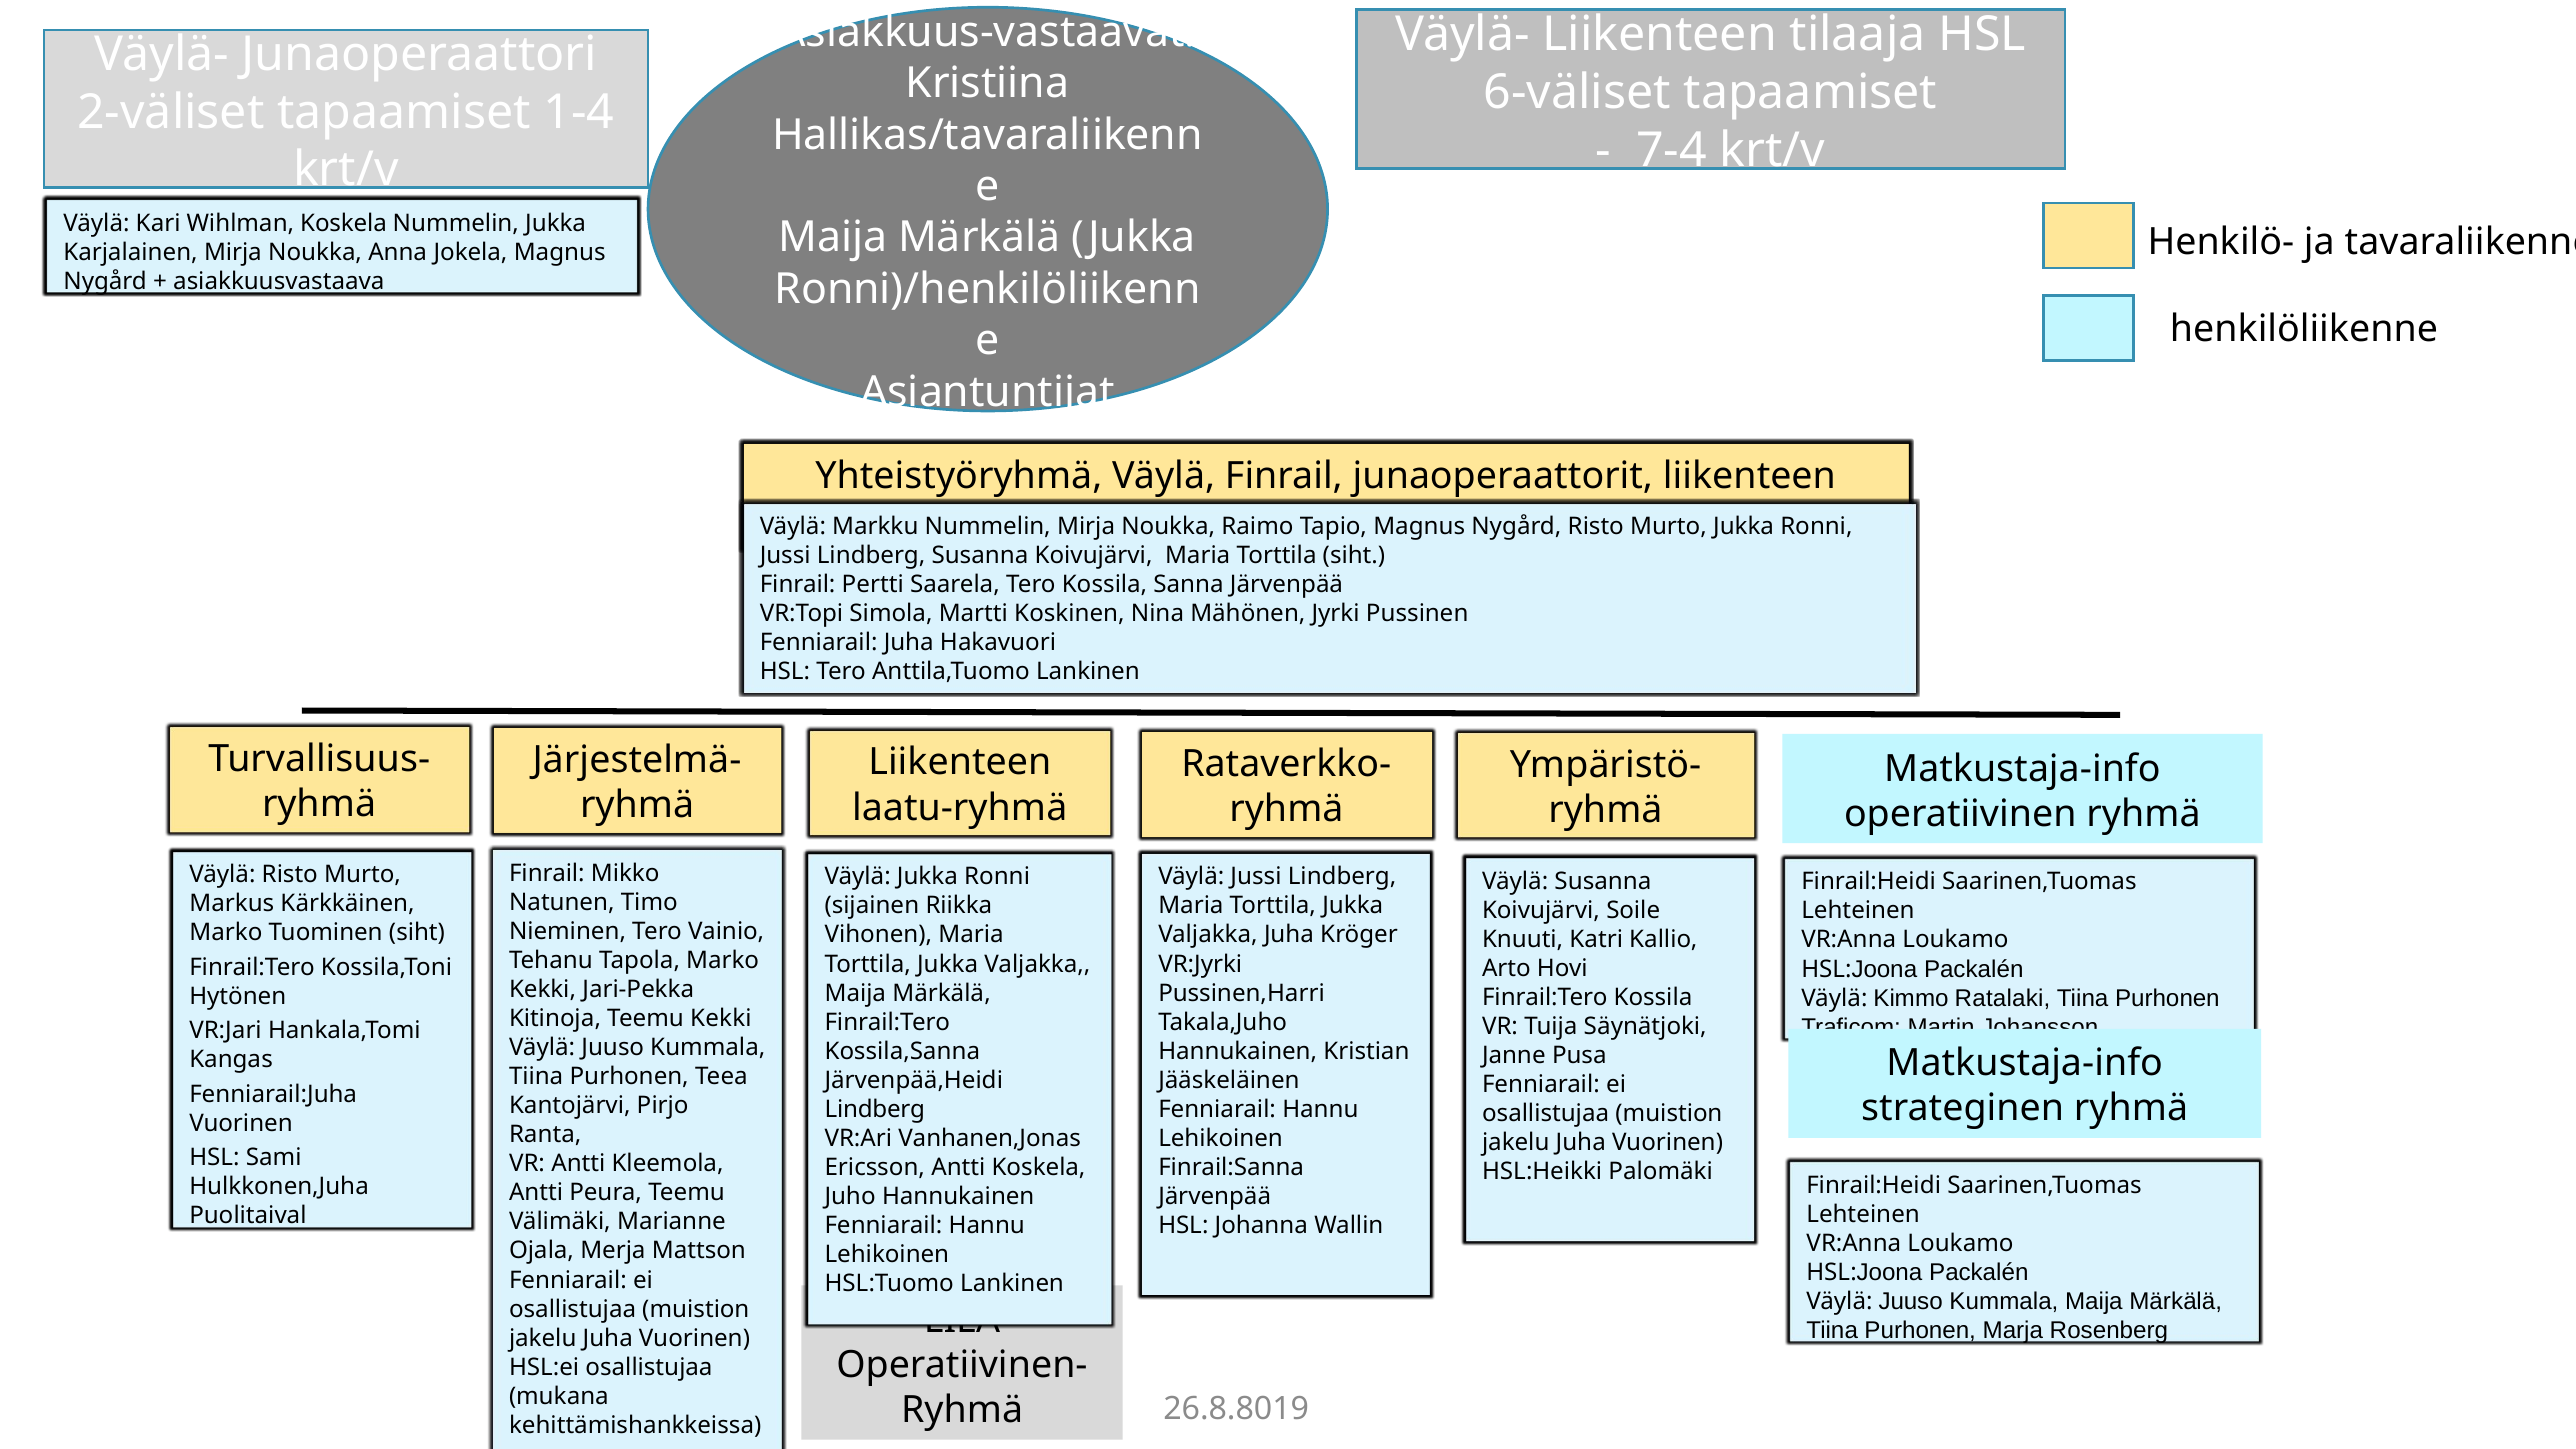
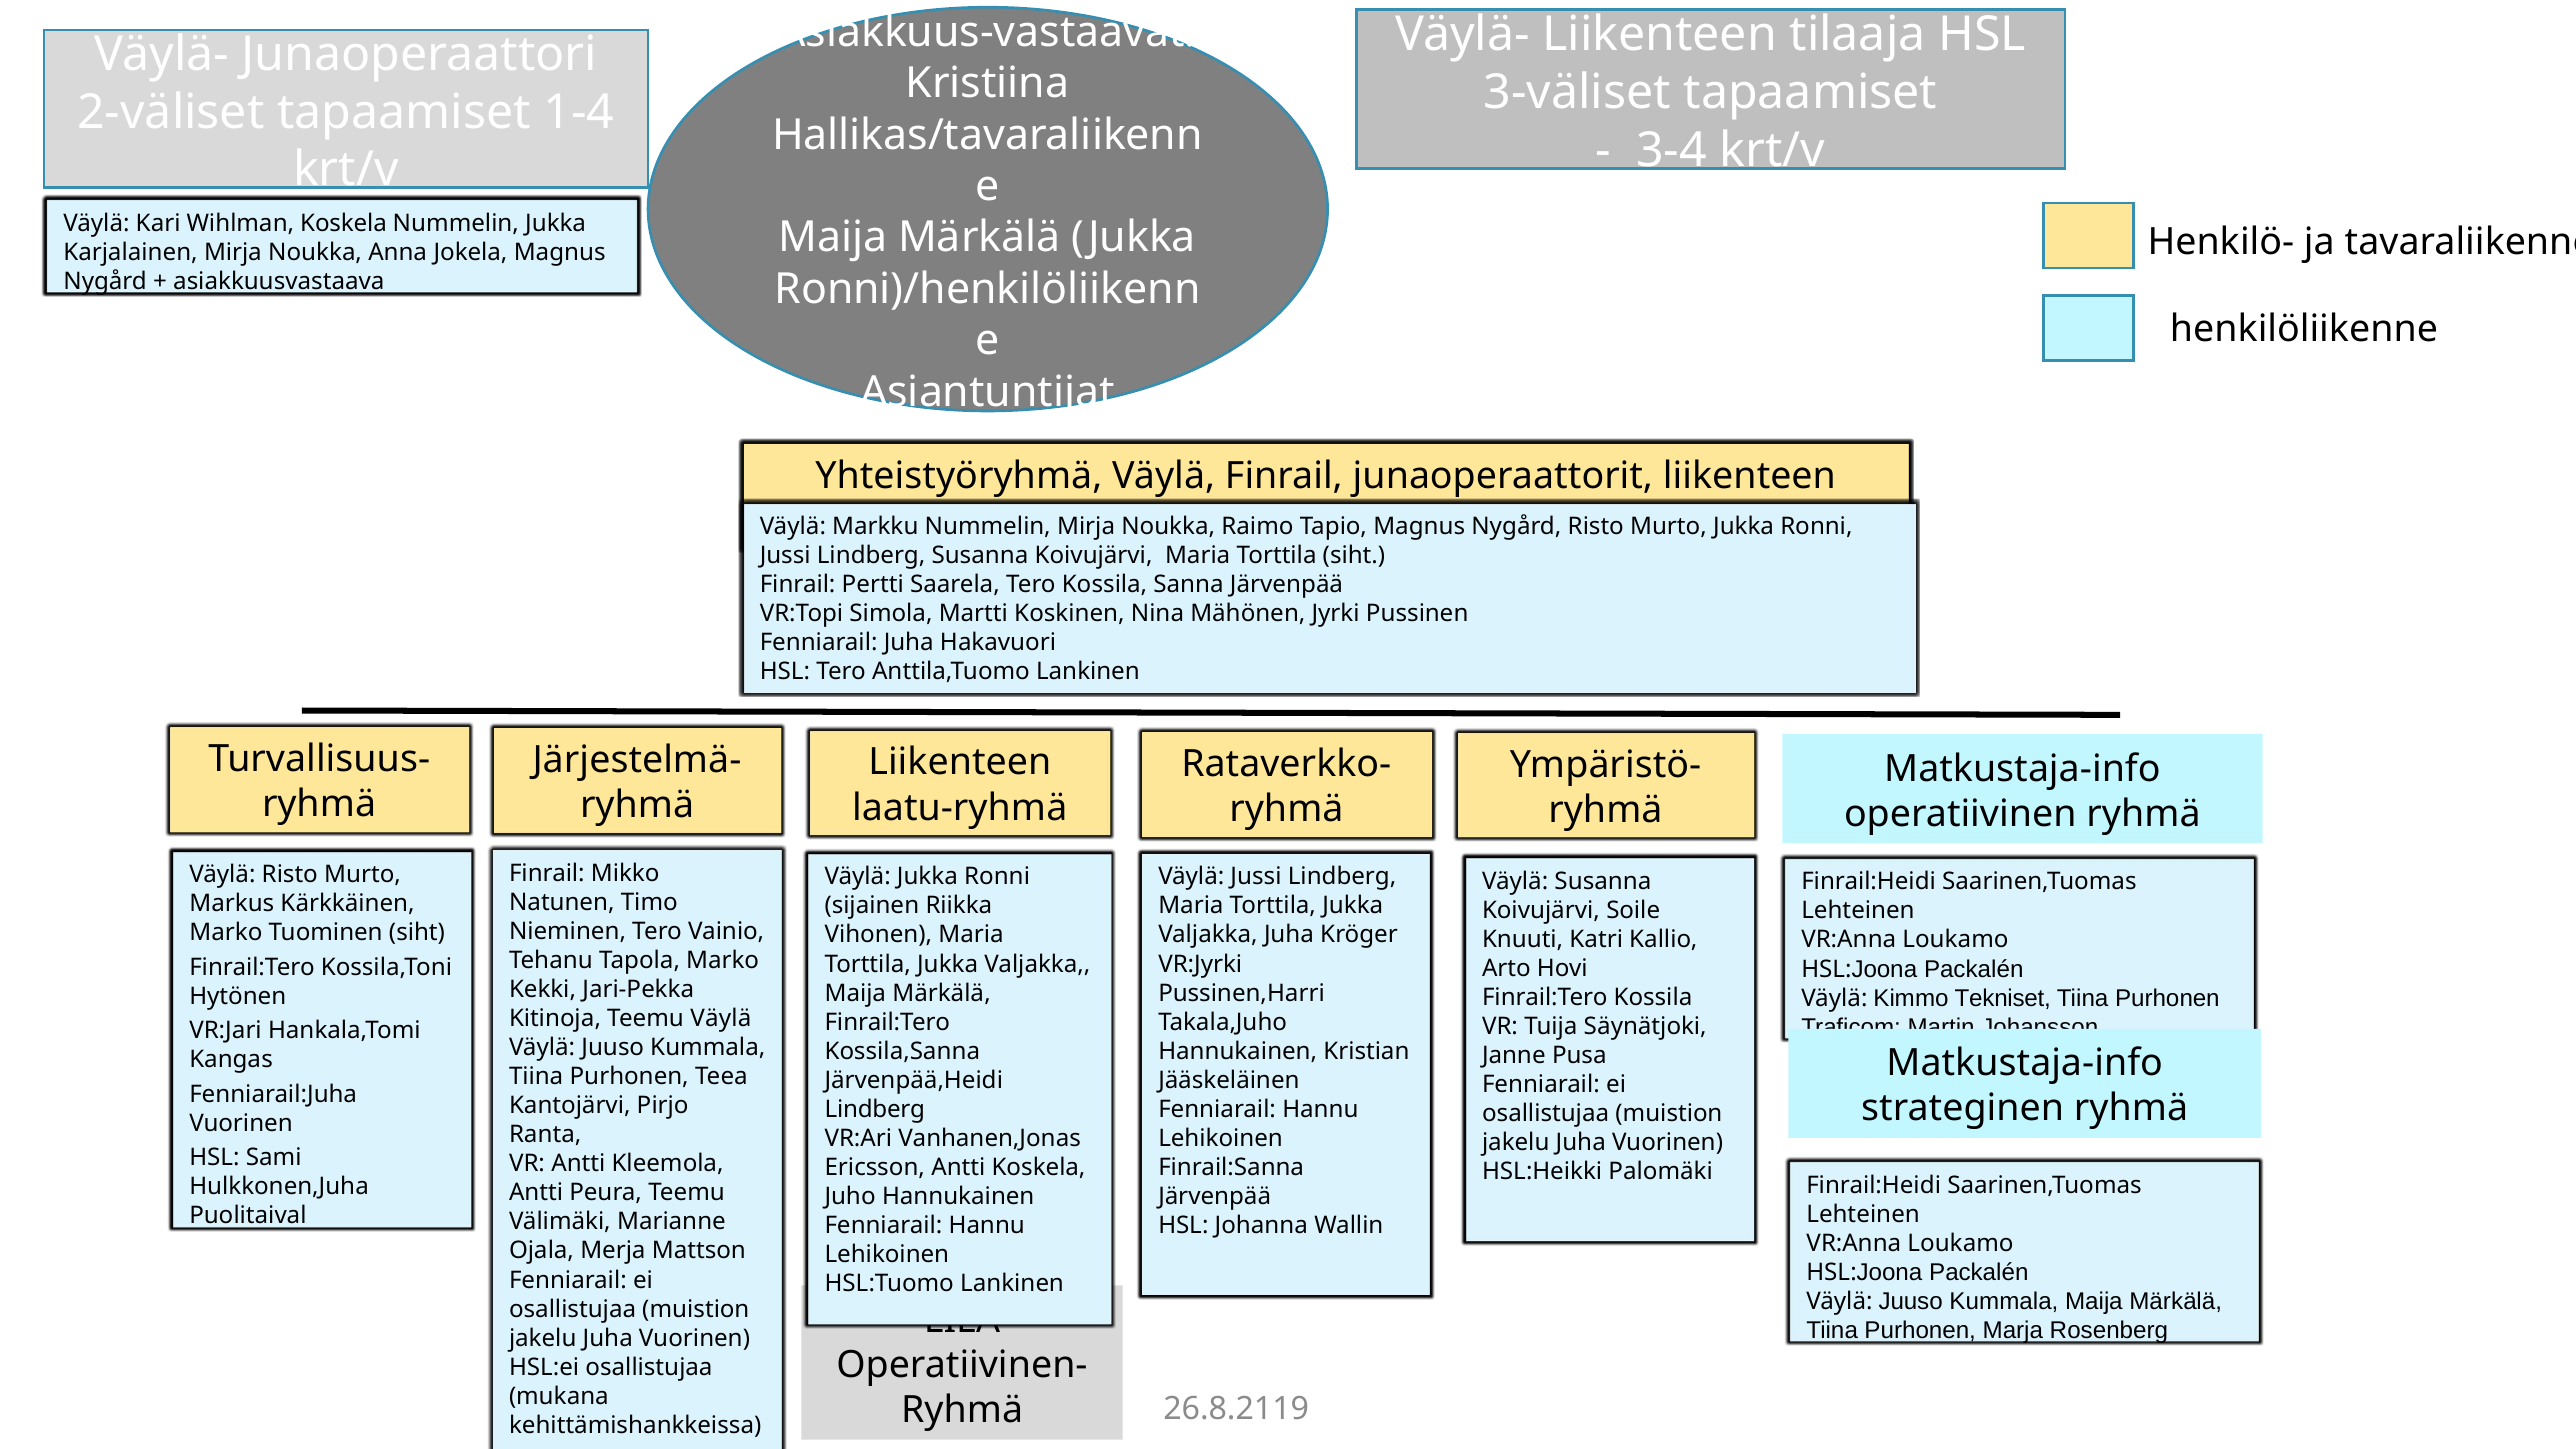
6-väliset: 6-väliset -> 3-väliset
7-4: 7-4 -> 3-4
Ratalaki: Ratalaki -> Tekniset
Teemu Kekki: Kekki -> Väylä
26.8.8019: 26.8.8019 -> 26.8.2119
